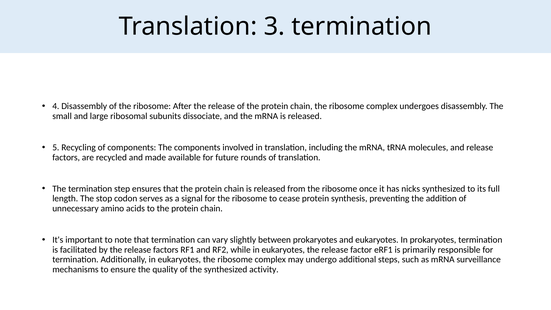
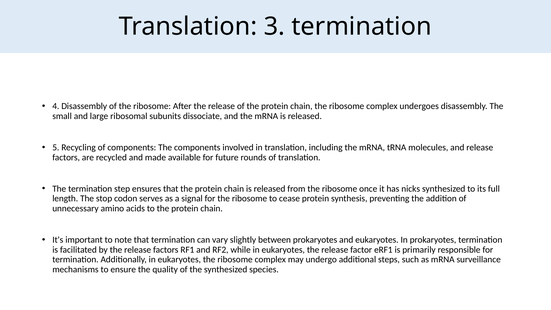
activity: activity -> species
